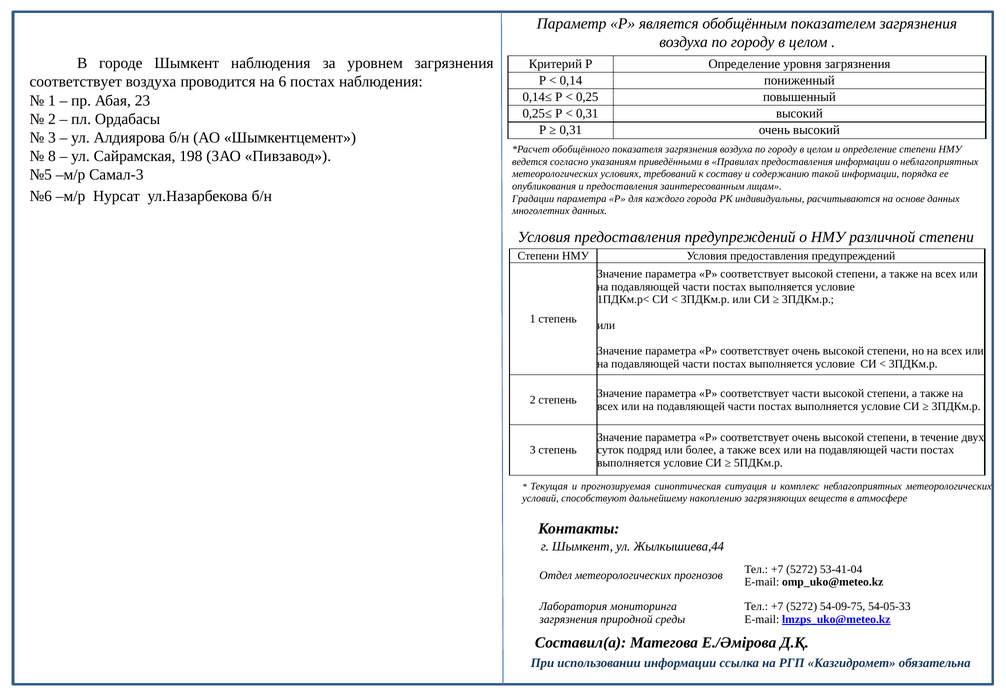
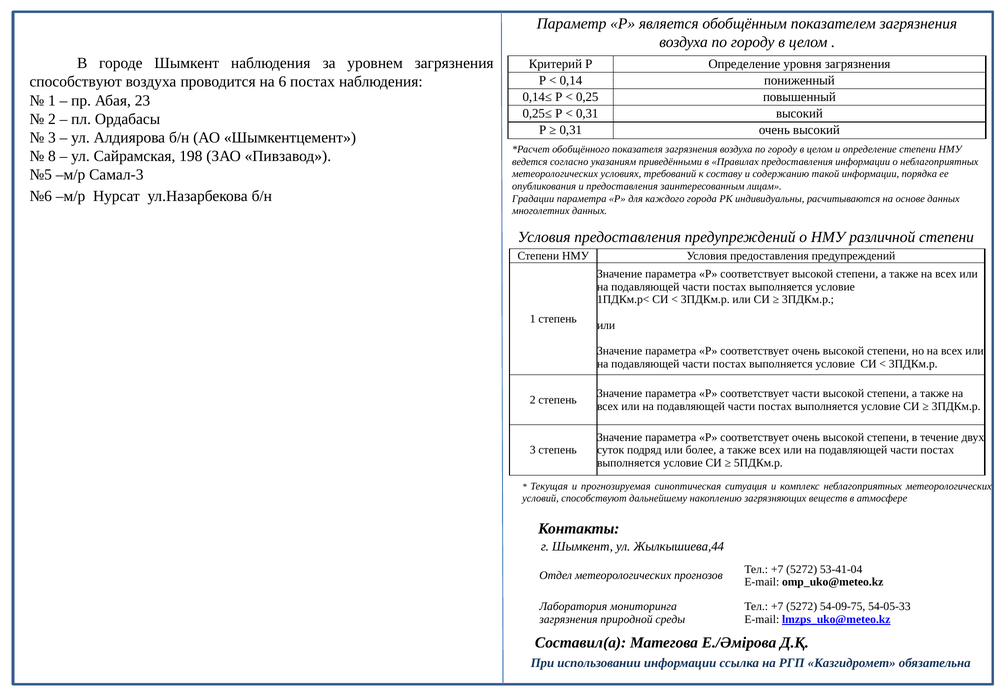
соответствует at (76, 82): соответствует -> способствуют
